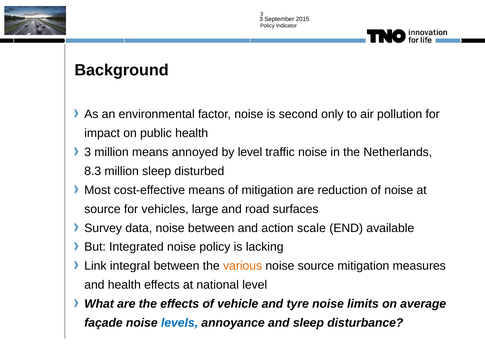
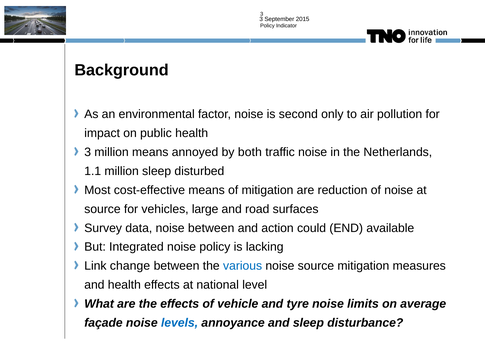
by level: level -> both
8.3: 8.3 -> 1.1
scale: scale -> could
integral: integral -> change
various colour: orange -> blue
